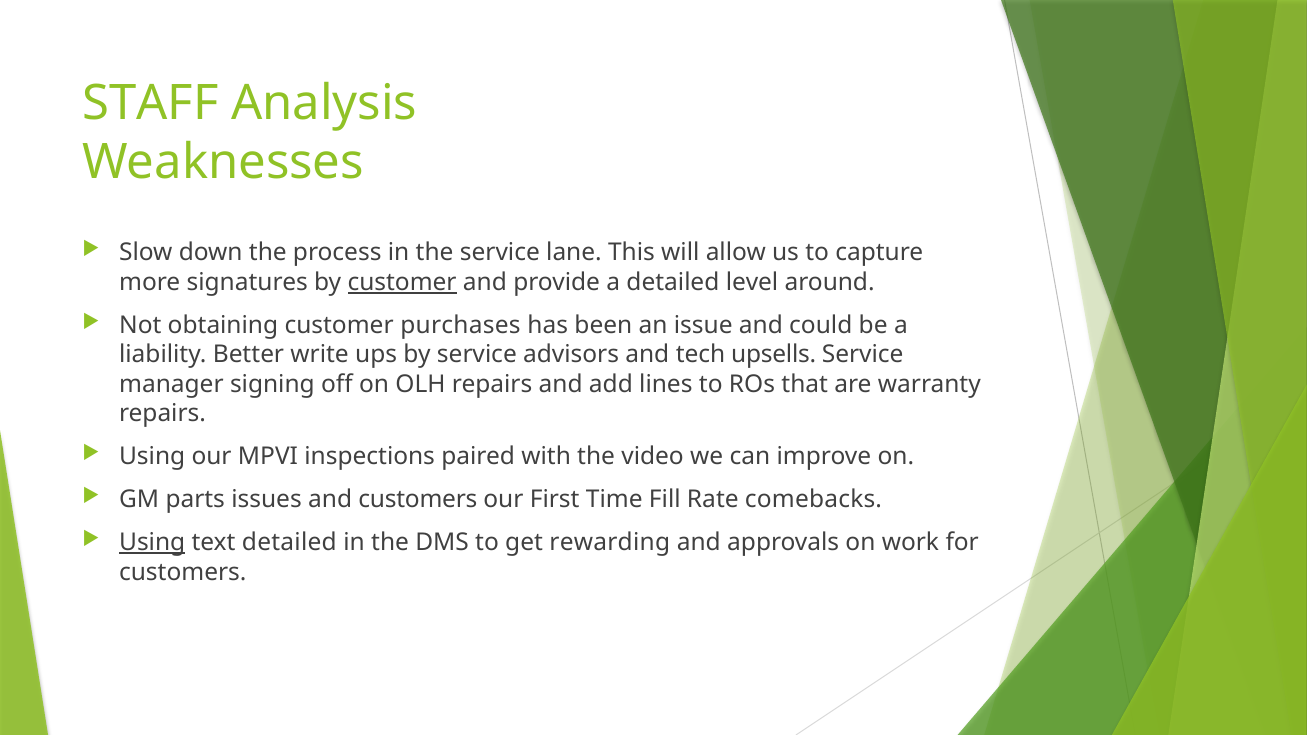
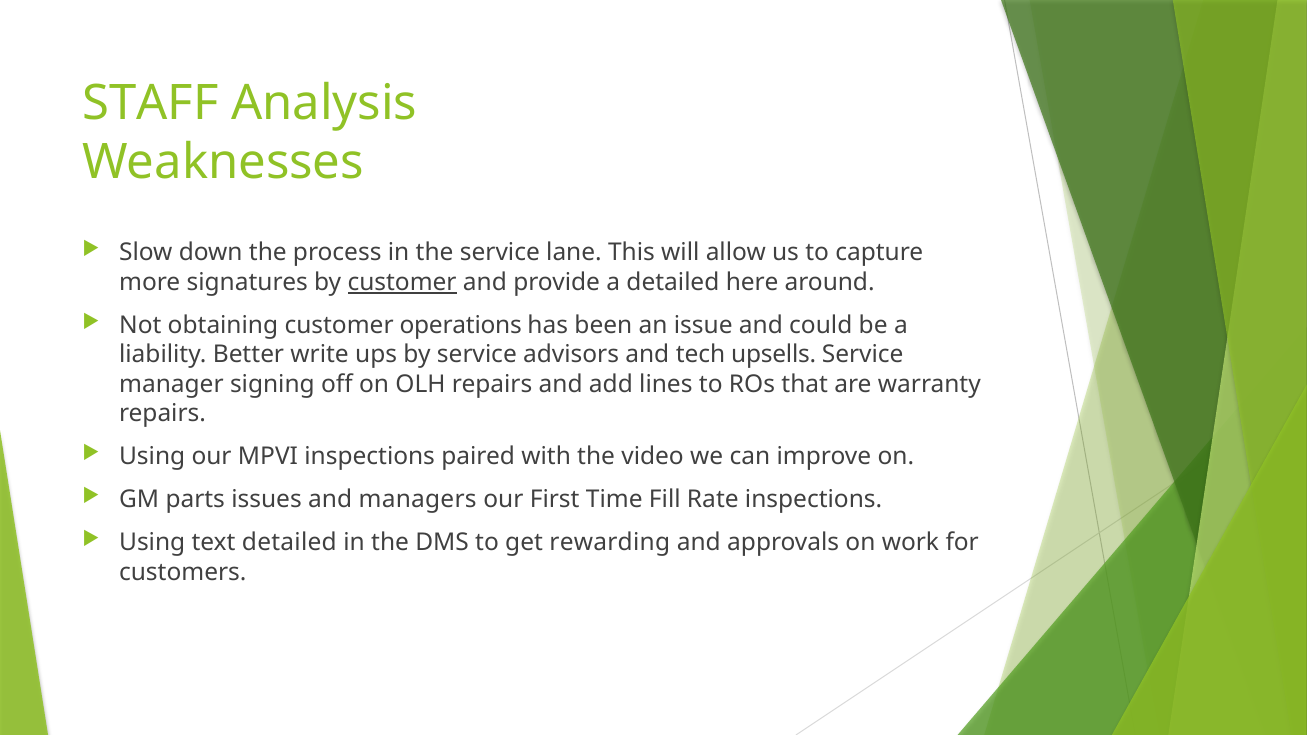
level: level -> here
purchases: purchases -> operations
and customers: customers -> managers
Rate comebacks: comebacks -> inspections
Using at (152, 543) underline: present -> none
